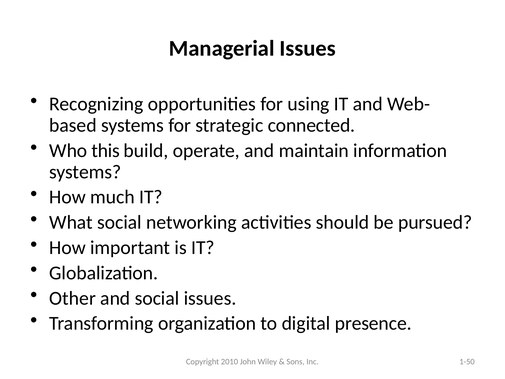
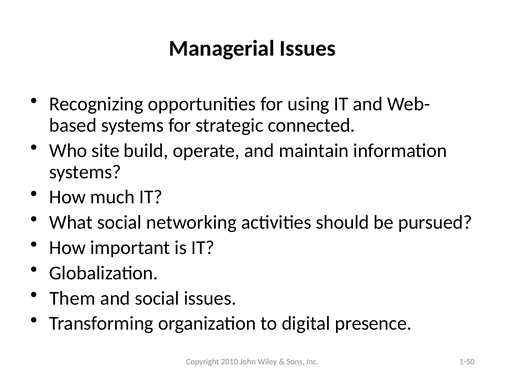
this: this -> site
Other: Other -> Them
